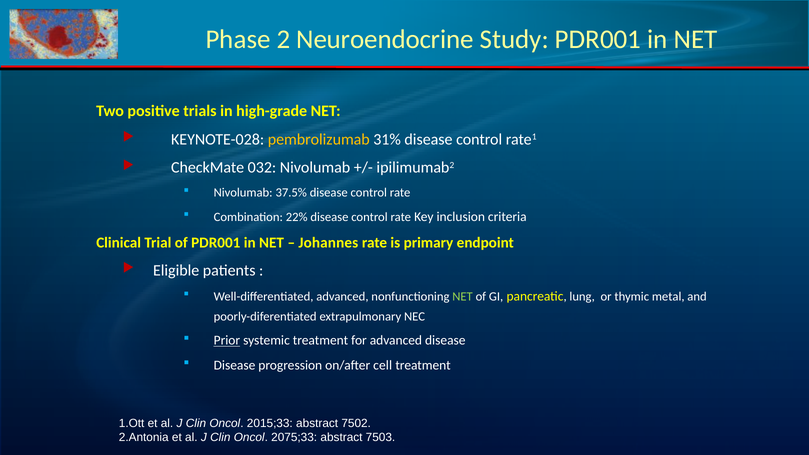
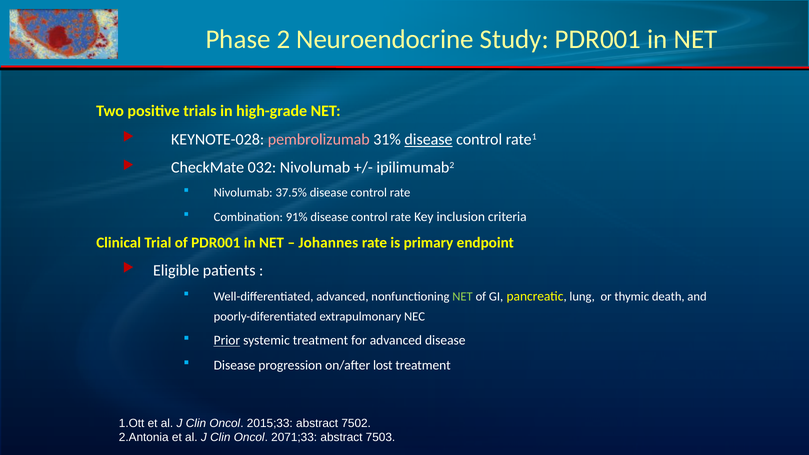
pembrolizumab colour: yellow -> pink
disease at (429, 139) underline: none -> present
22%: 22% -> 91%
metal: metal -> death
cell: cell -> lost
2075;33: 2075;33 -> 2071;33
